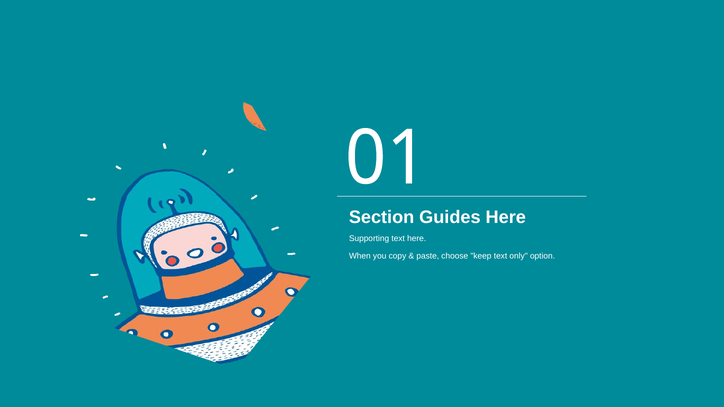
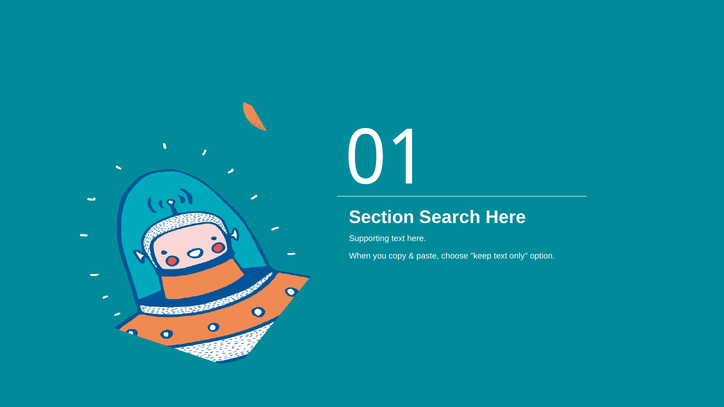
Guides: Guides -> Search
